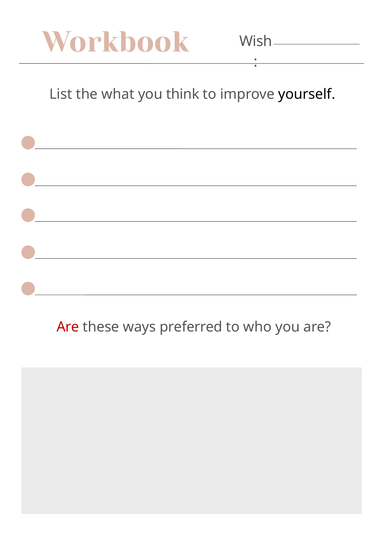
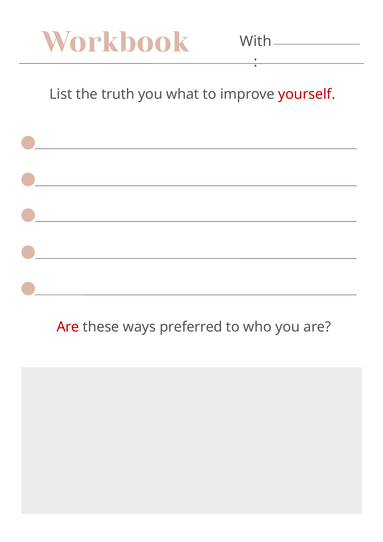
Wish: Wish -> With
what: what -> truth
think: think -> what
yourself colour: black -> red
